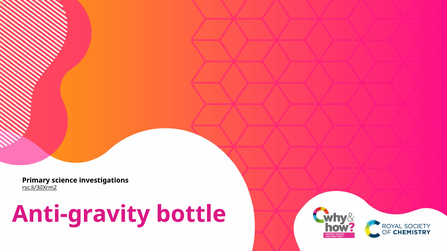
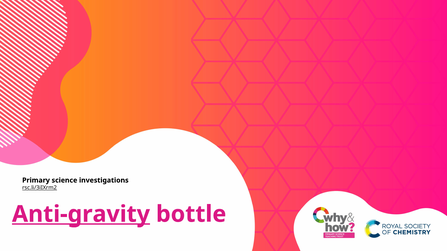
Anti-gravity underline: none -> present
